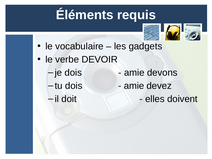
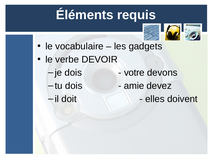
amie at (134, 73): amie -> votre
